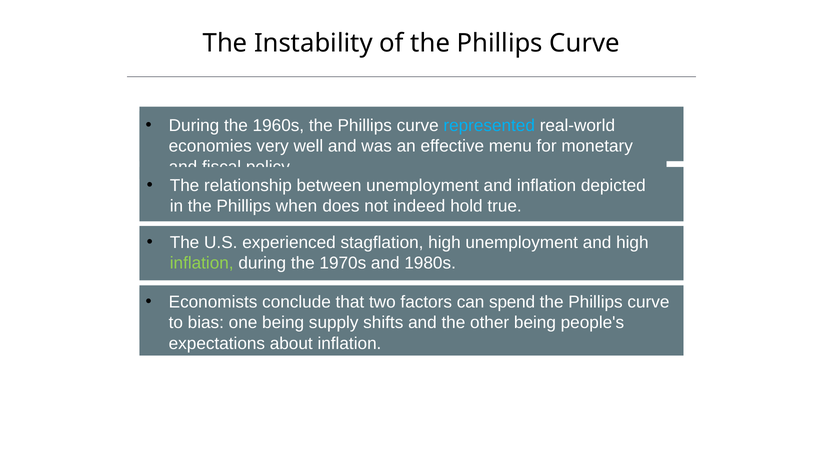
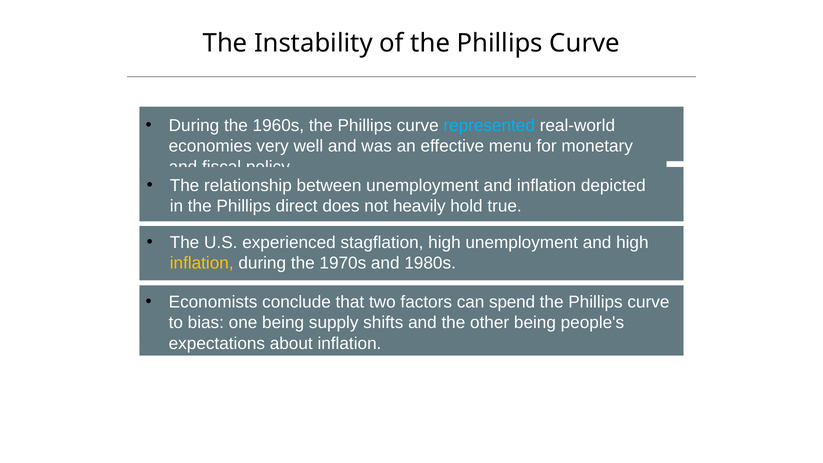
when: when -> direct
indeed: indeed -> heavily
inflation at (202, 263) colour: light green -> yellow
